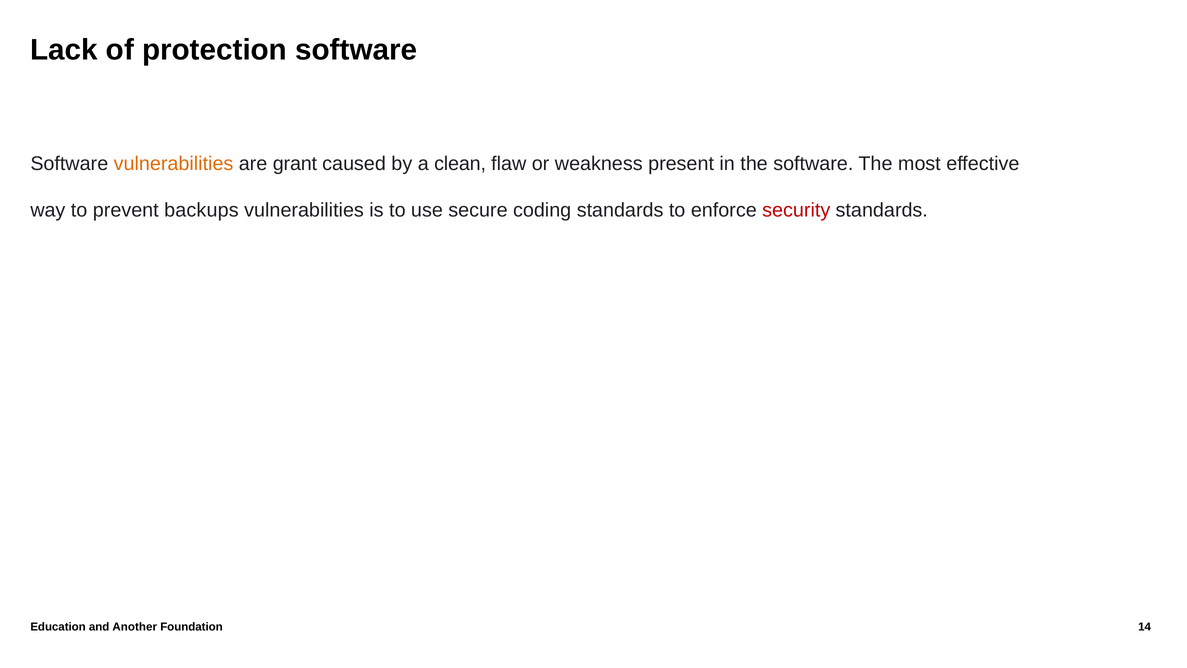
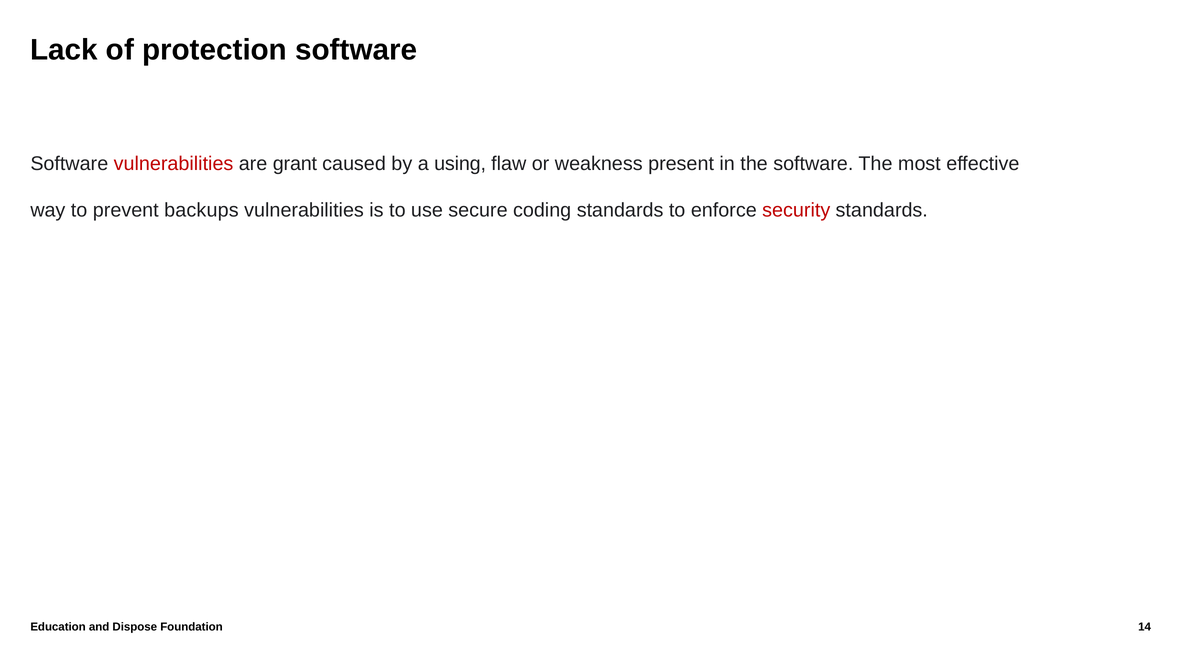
vulnerabilities at (174, 164) colour: orange -> red
clean: clean -> using
Another: Another -> Dispose
